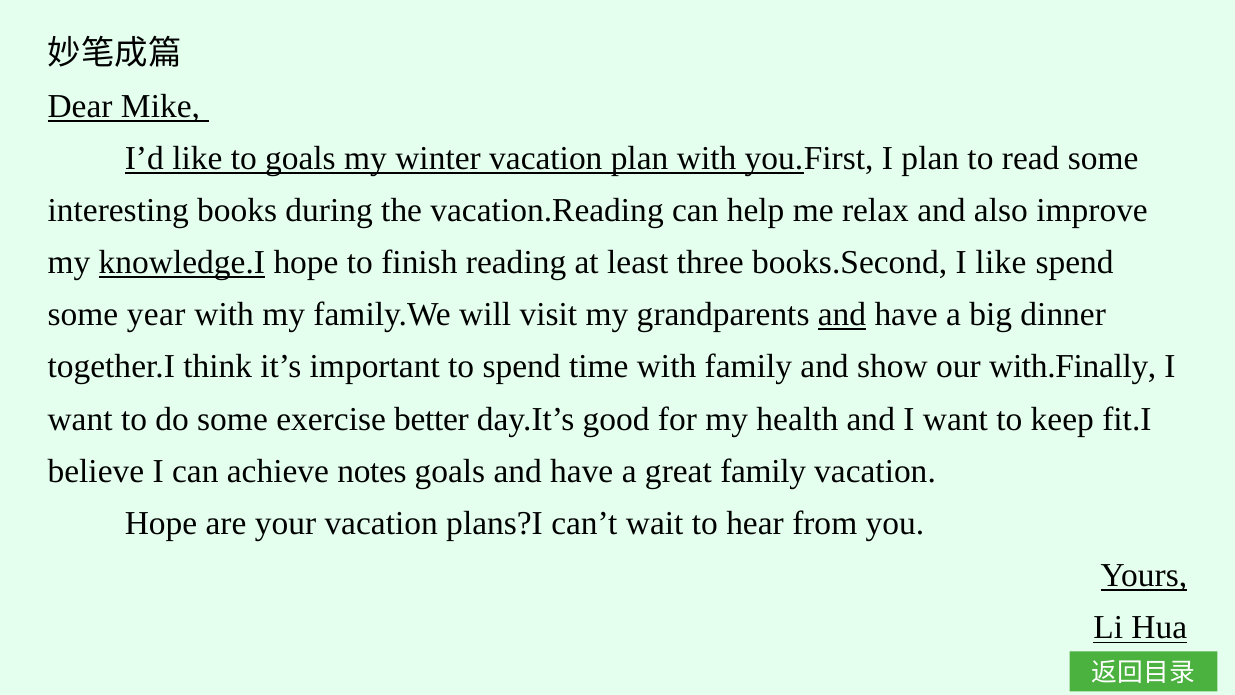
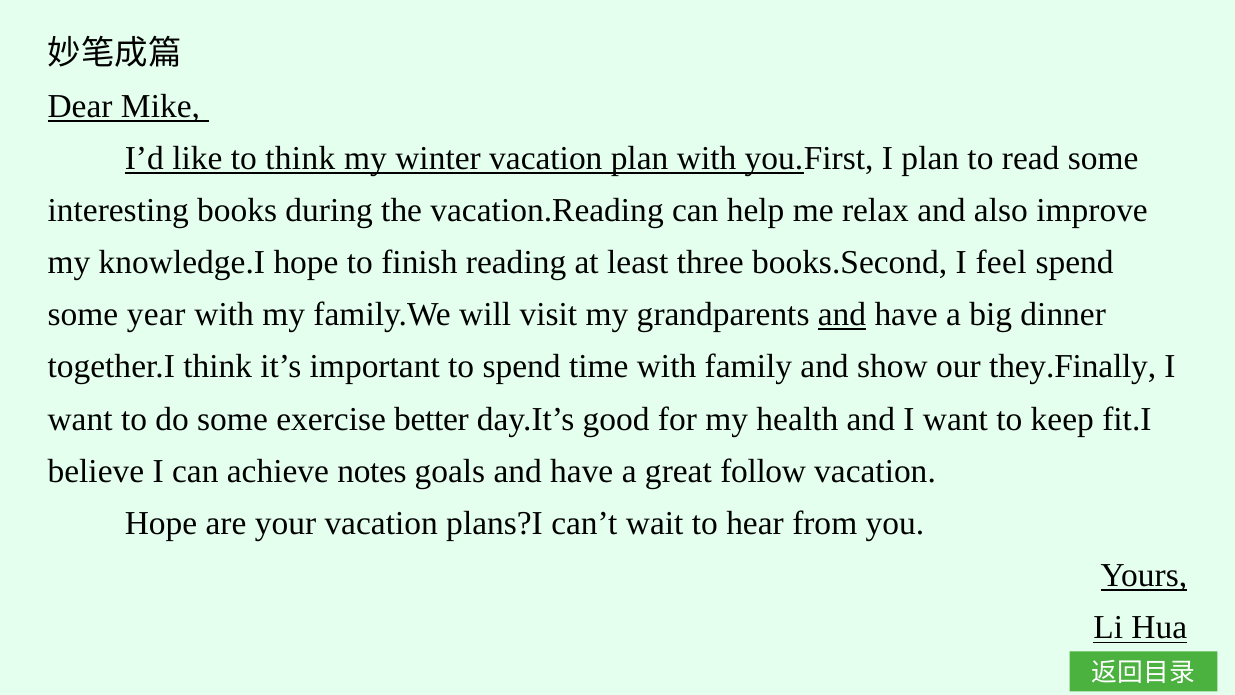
to goals: goals -> think
knowledge.I underline: present -> none
I like: like -> feel
with.Finally: with.Finally -> they.Finally
great family: family -> follow
